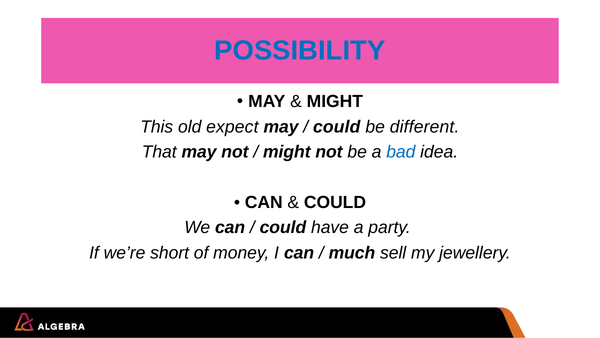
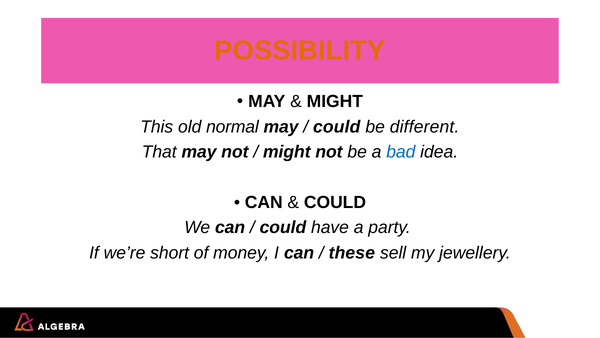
POSSIBILITY colour: blue -> orange
expect: expect -> normal
much: much -> these
